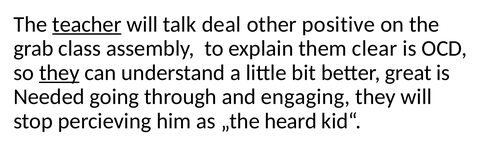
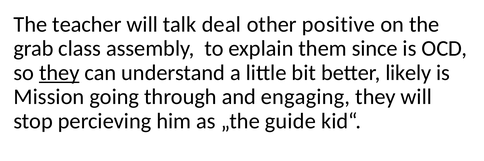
teacher underline: present -> none
clear: clear -> since
great: great -> likely
Needed: Needed -> Mission
heard: heard -> guide
